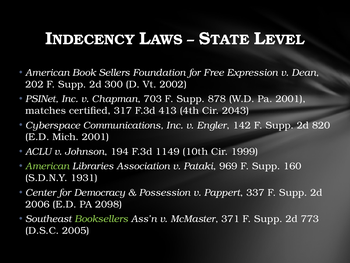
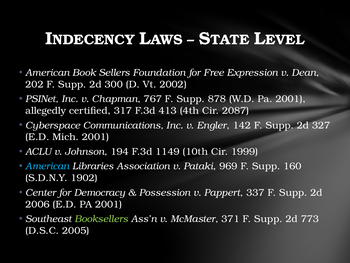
703: 703 -> 767
matches: matches -> allegedly
2043: 2043 -> 2087
820: 820 -> 327
American at (47, 166) colour: light green -> light blue
1931: 1931 -> 1902
E.D PA 2098: 2098 -> 2001
